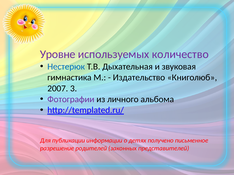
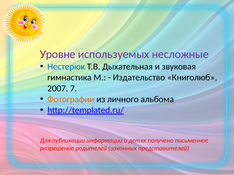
количество: количество -> несложные
3: 3 -> 7
Фотографии colour: purple -> orange
